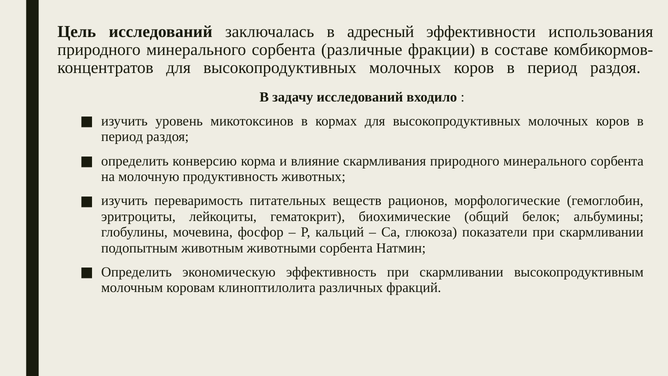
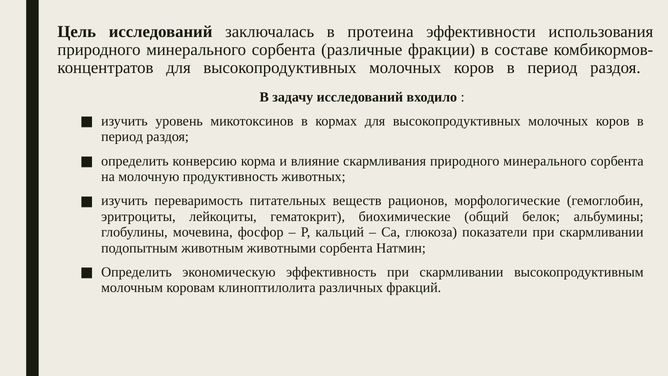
адресный: адресный -> протеина
